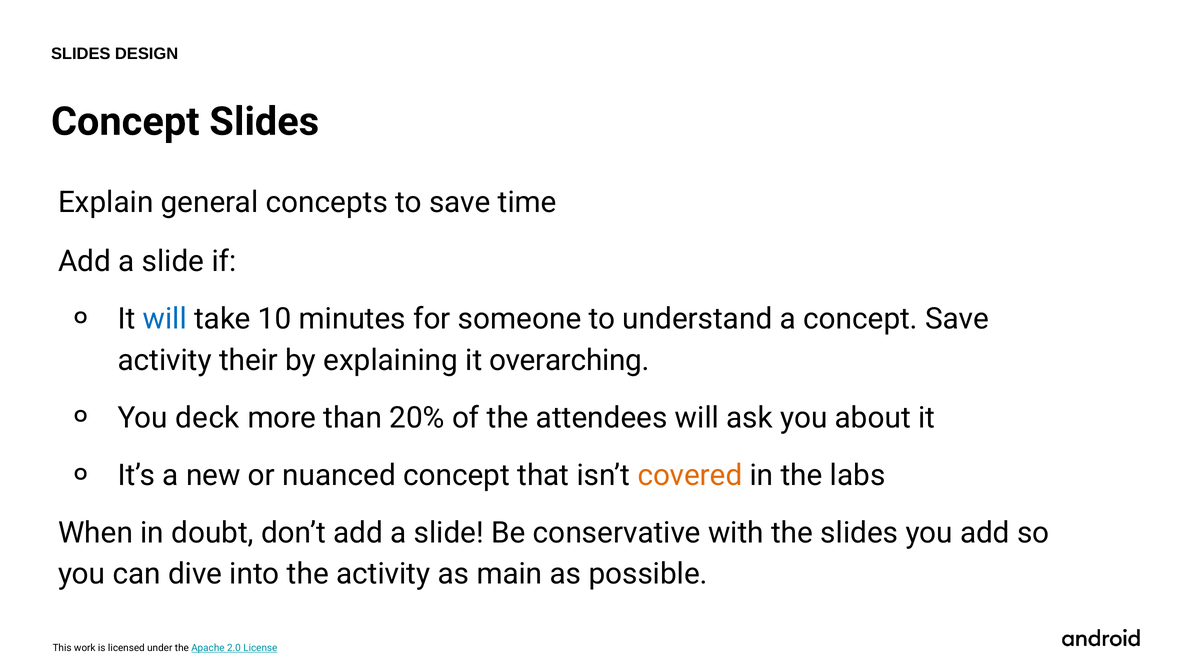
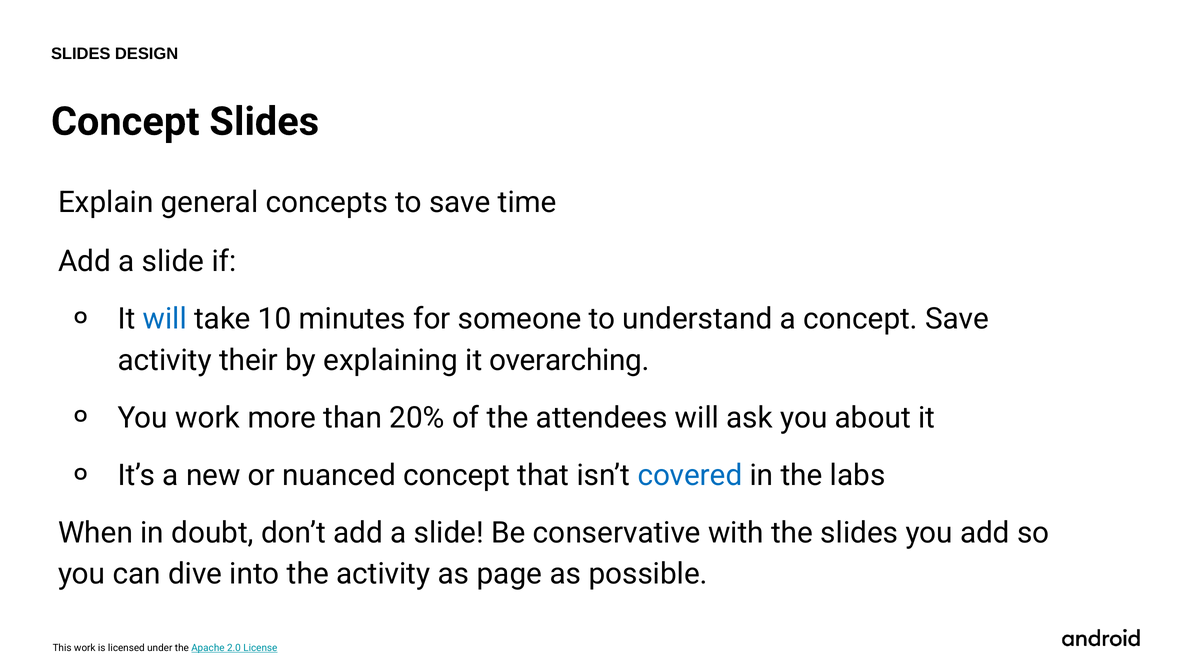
You deck: deck -> work
covered colour: orange -> blue
main: main -> page
